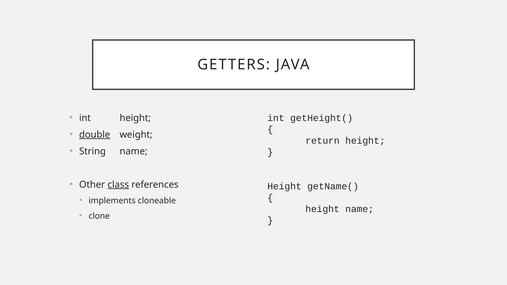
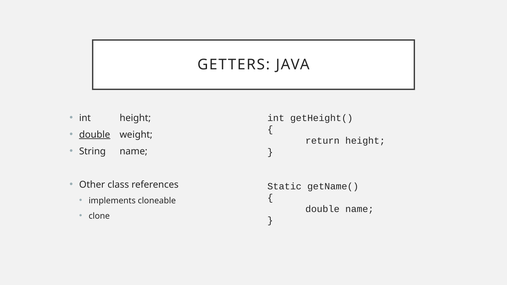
class underline: present -> none
Height at (284, 186): Height -> Static
height at (323, 209): height -> double
